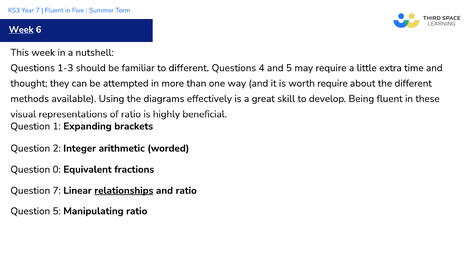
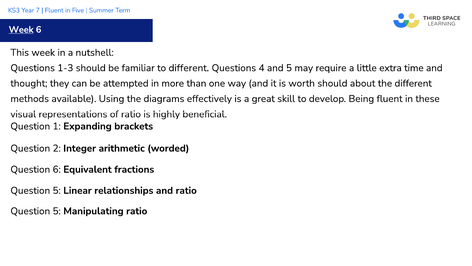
worth require: require -> should
Question 0: 0 -> 6
7 at (57, 190): 7 -> 5
relationships underline: present -> none
